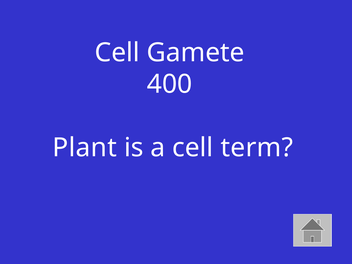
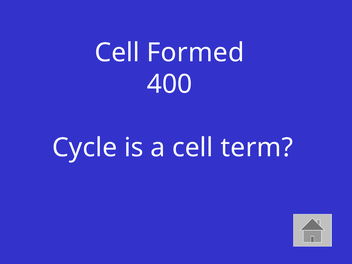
Gamete: Gamete -> Formed
Plant: Plant -> Cycle
